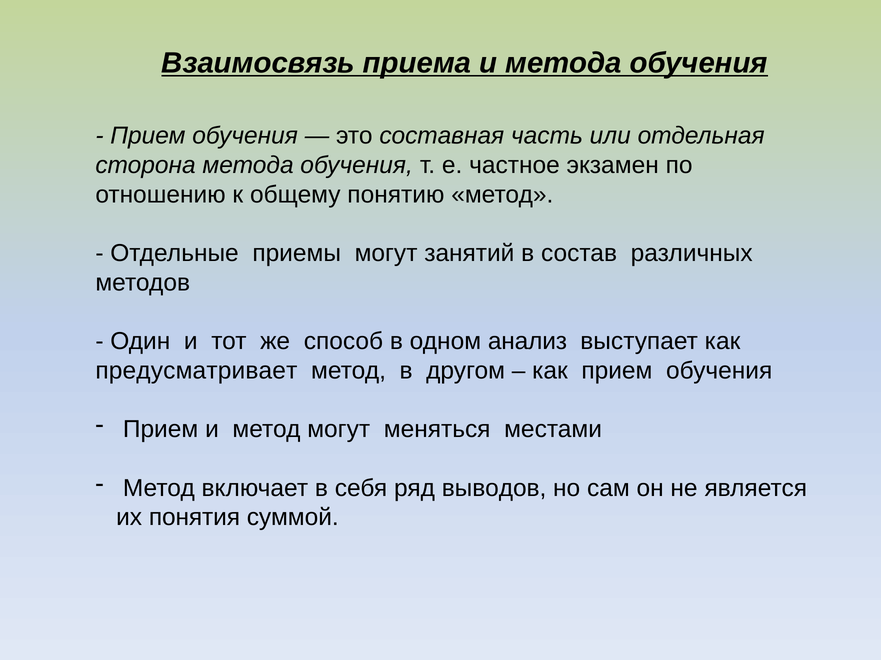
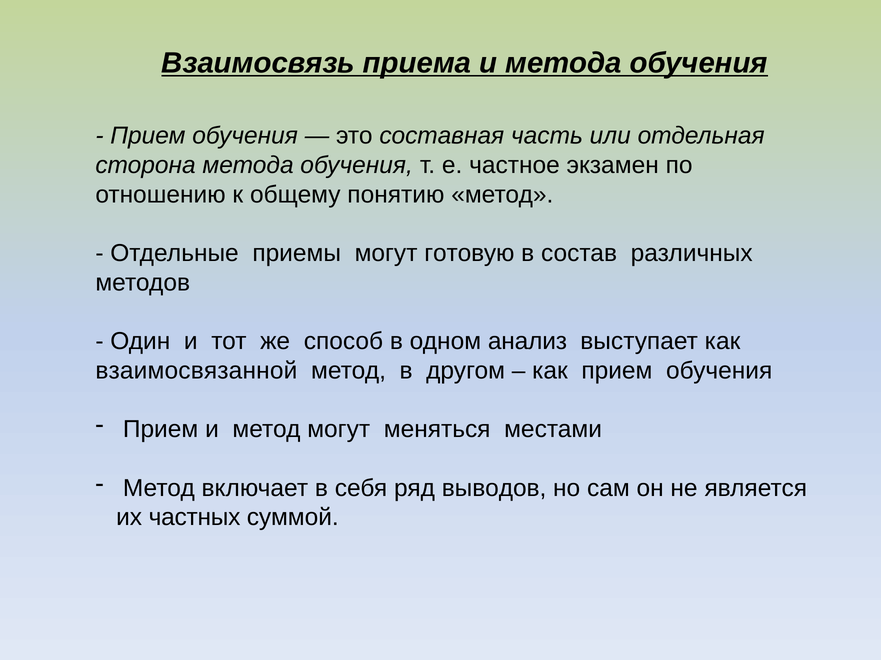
занятий: занятий -> готовую
предусматривает: предусматривает -> взаимосвязанной
понятия: понятия -> частных
